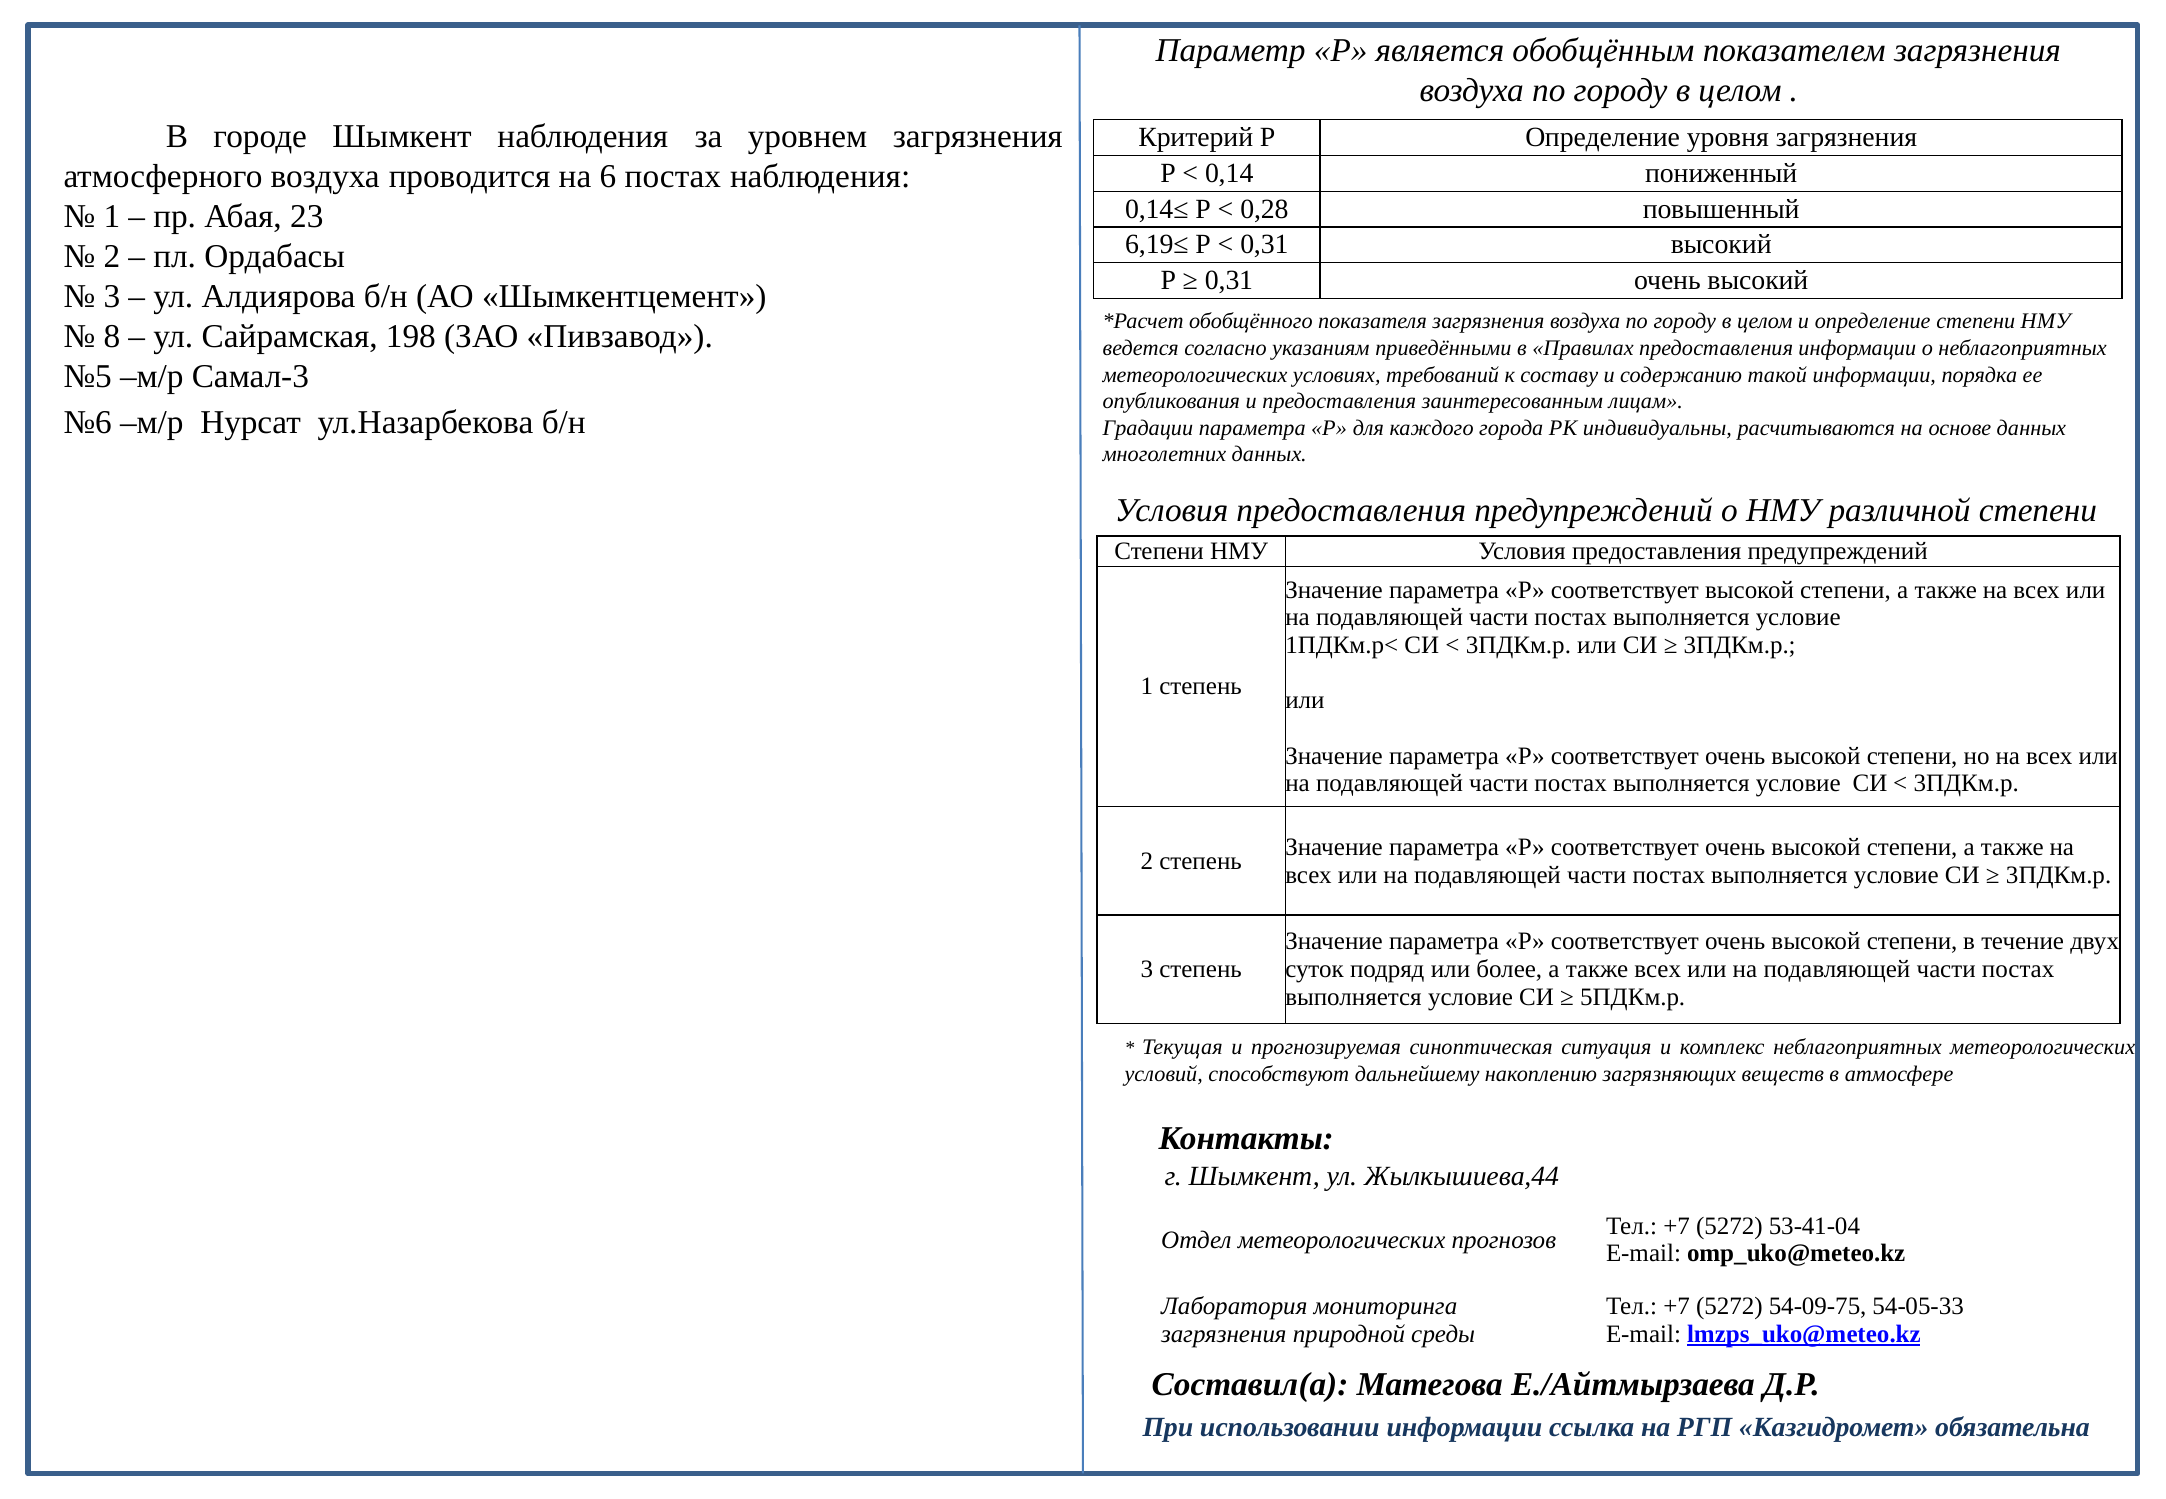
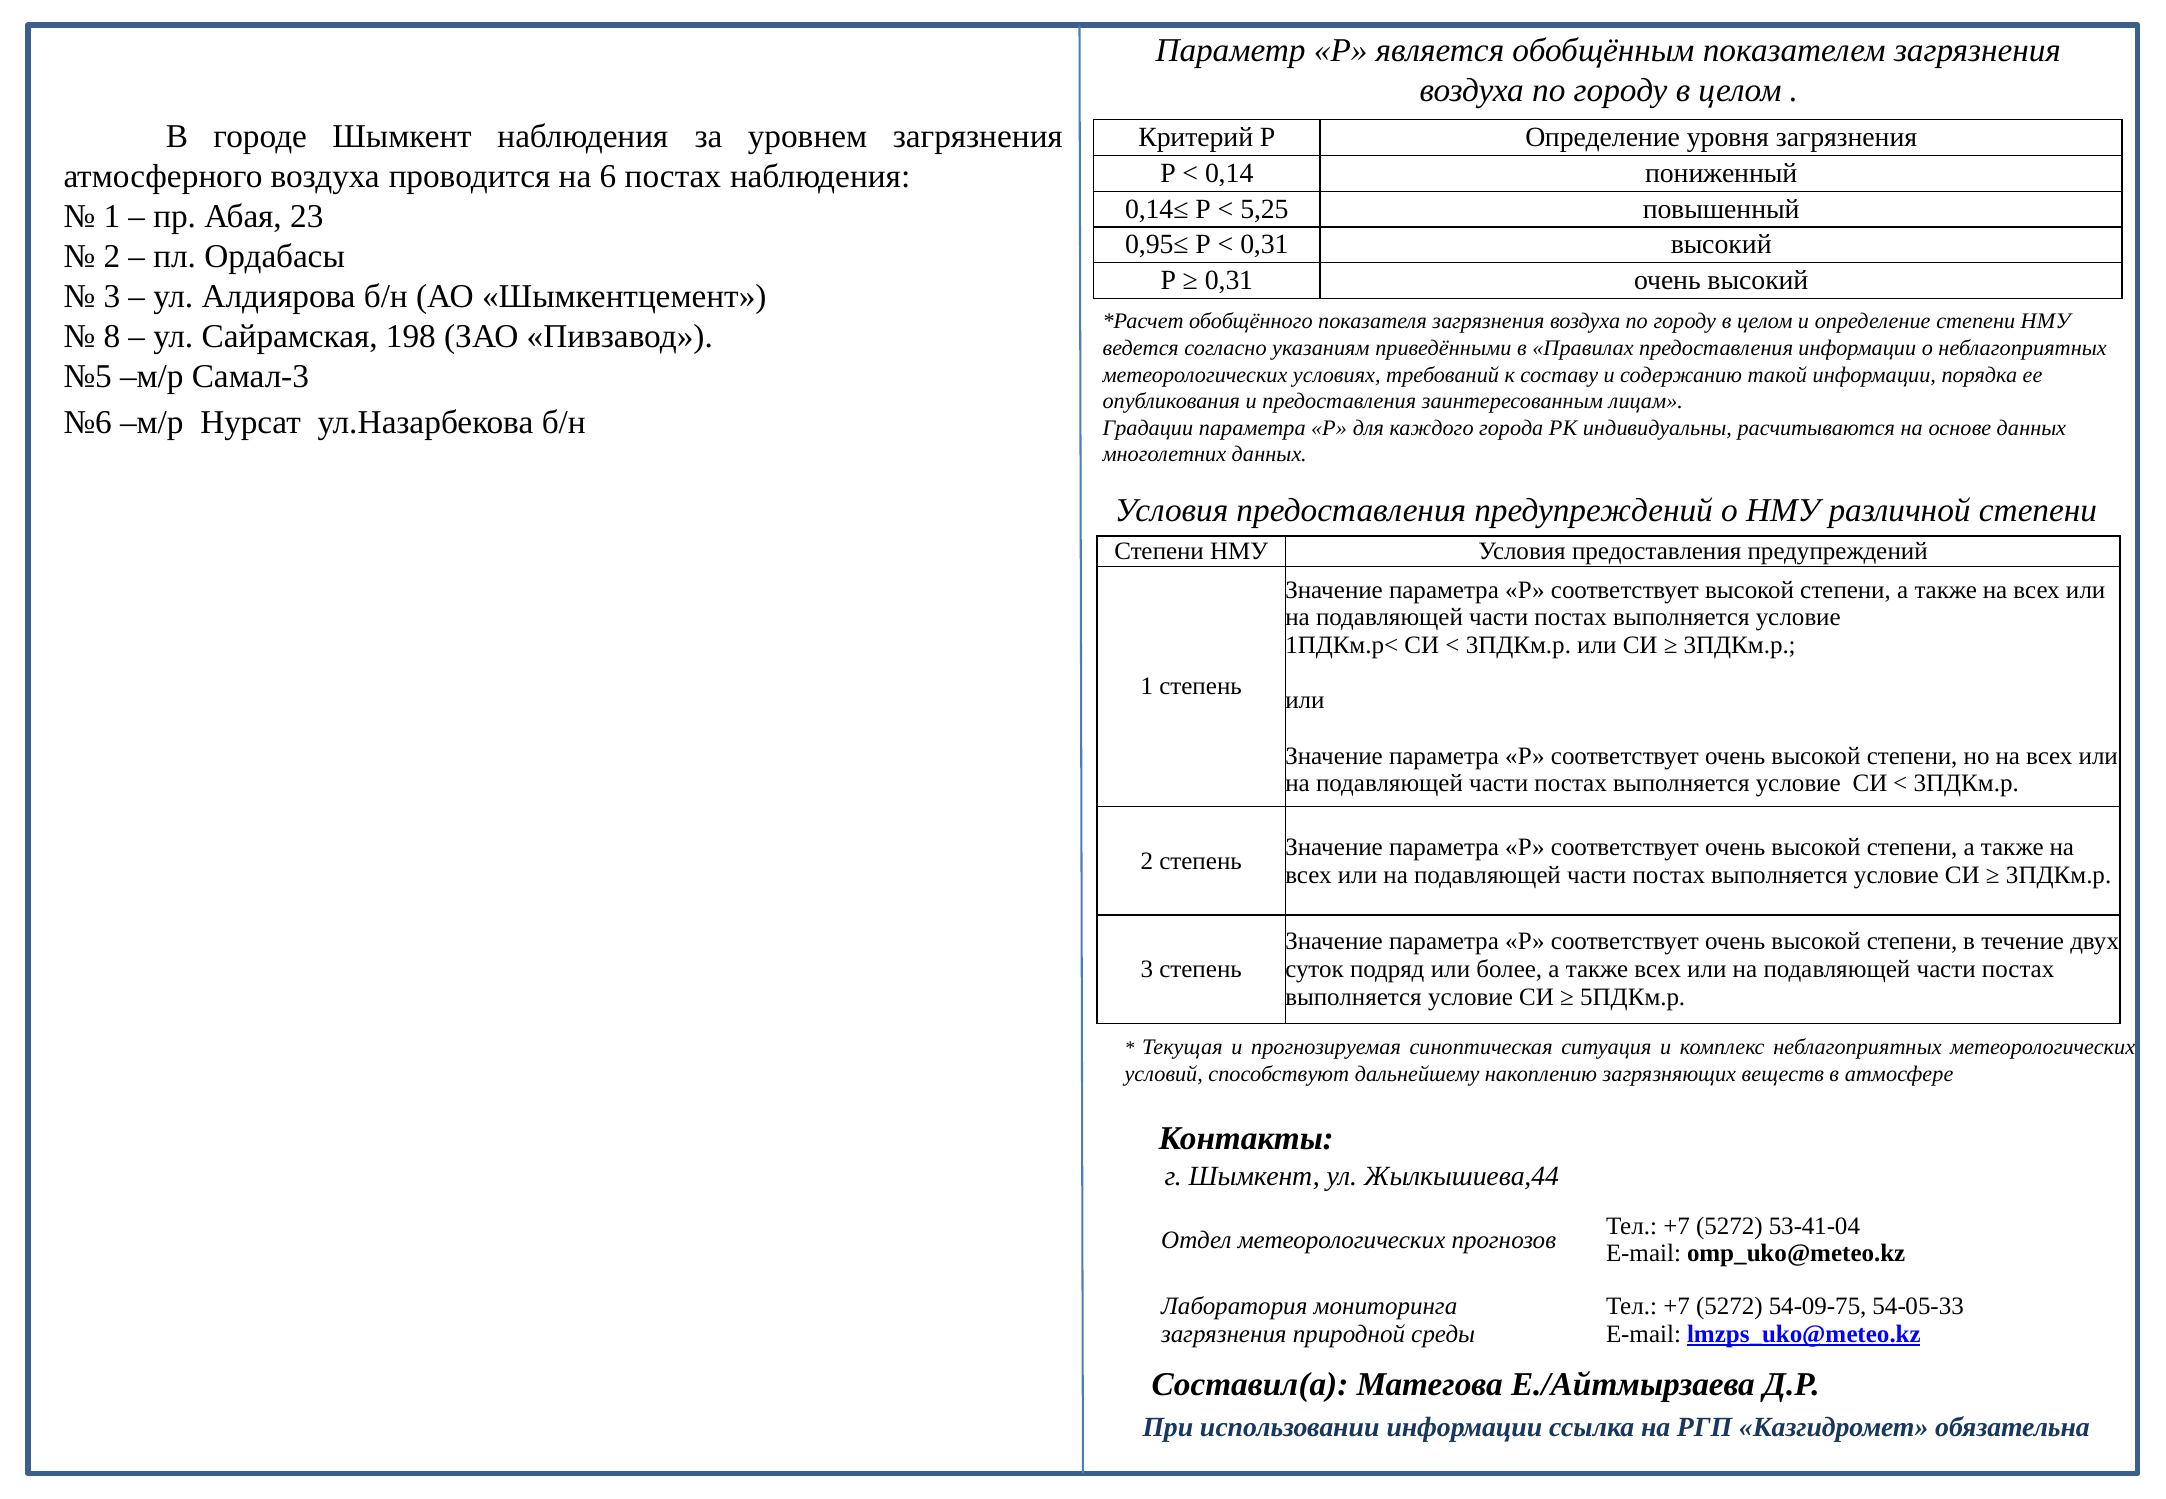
0,28: 0,28 -> 5,25
6,19≤: 6,19≤ -> 0,95≤
